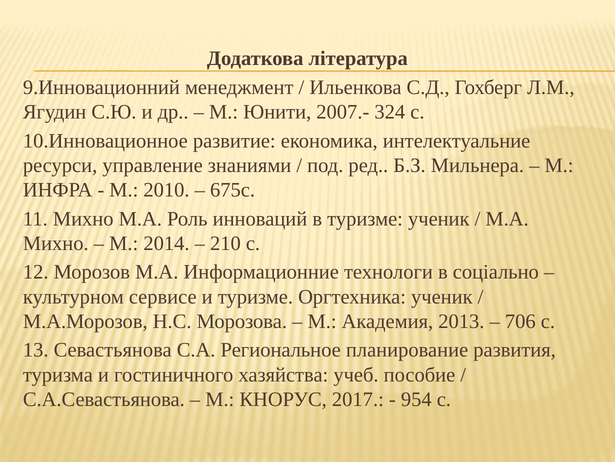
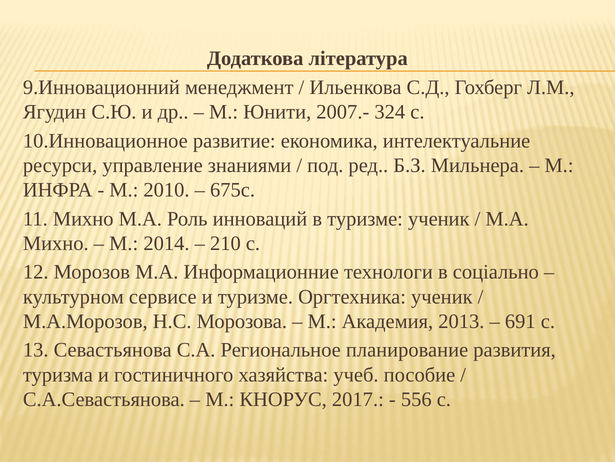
706: 706 -> 691
954: 954 -> 556
